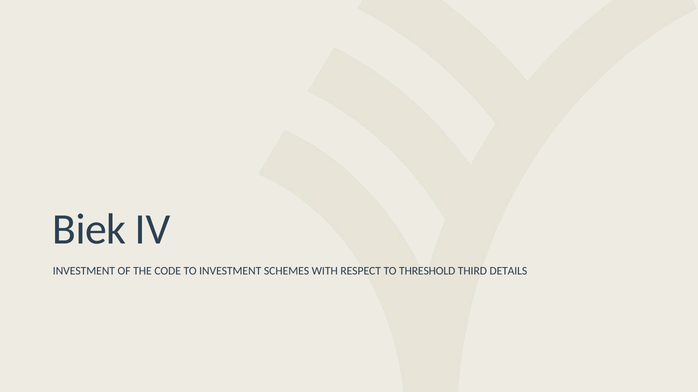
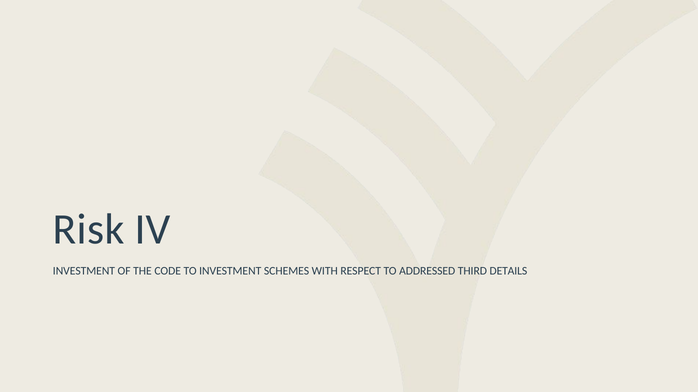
Biek: Biek -> Risk
THRESHOLD: THRESHOLD -> ADDRESSED
